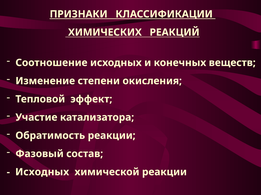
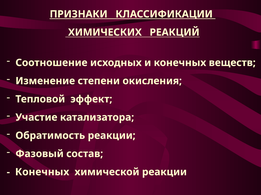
Исходных at (42, 173): Исходных -> Конечных
